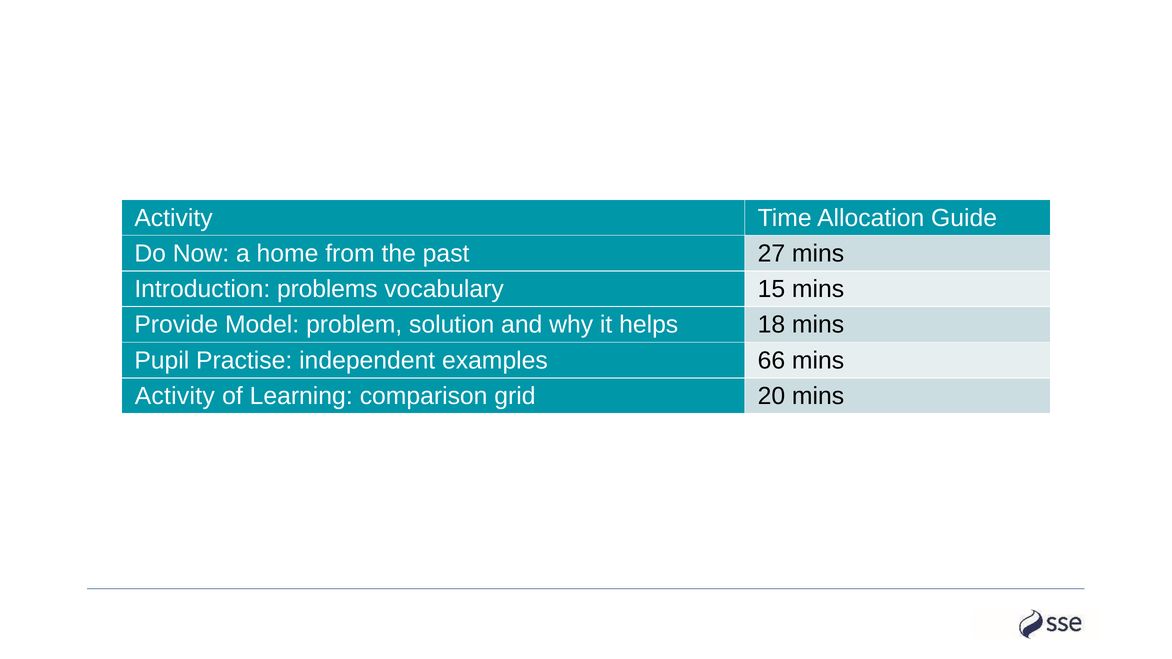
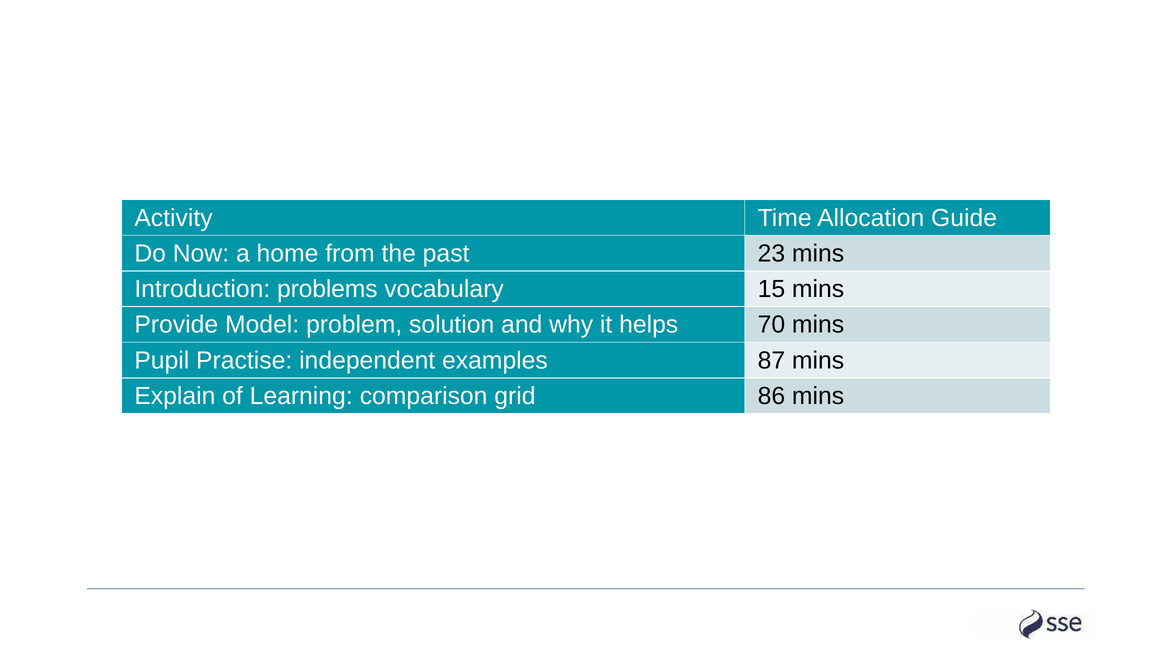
27: 27 -> 23
18: 18 -> 70
66: 66 -> 87
Activity at (175, 396): Activity -> Explain
20: 20 -> 86
